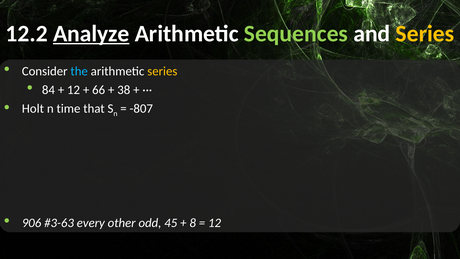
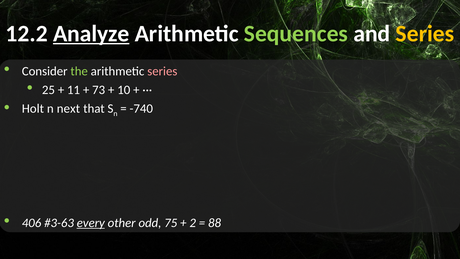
the colour: light blue -> light green
series at (162, 71) colour: yellow -> pink
84: 84 -> 25
12 at (74, 90): 12 -> 11
66: 66 -> 73
38: 38 -> 10
time: time -> next
-807: -807 -> -740
906: 906 -> 406
every underline: none -> present
45: 45 -> 75
8: 8 -> 2
12 at (215, 223): 12 -> 88
